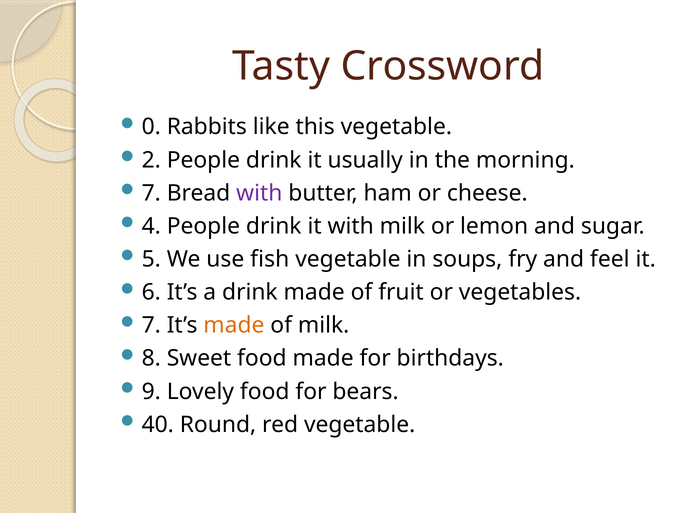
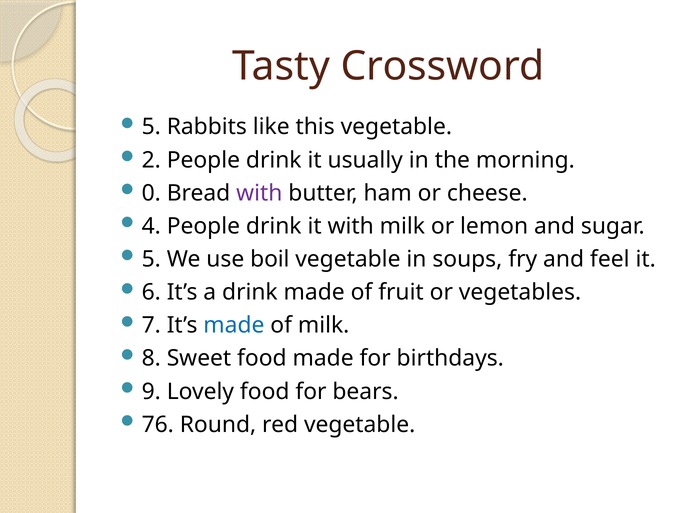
0 at (151, 127): 0 -> 5
7 at (151, 193): 7 -> 0
fish: fish -> boil
made at (234, 326) colour: orange -> blue
40: 40 -> 76
